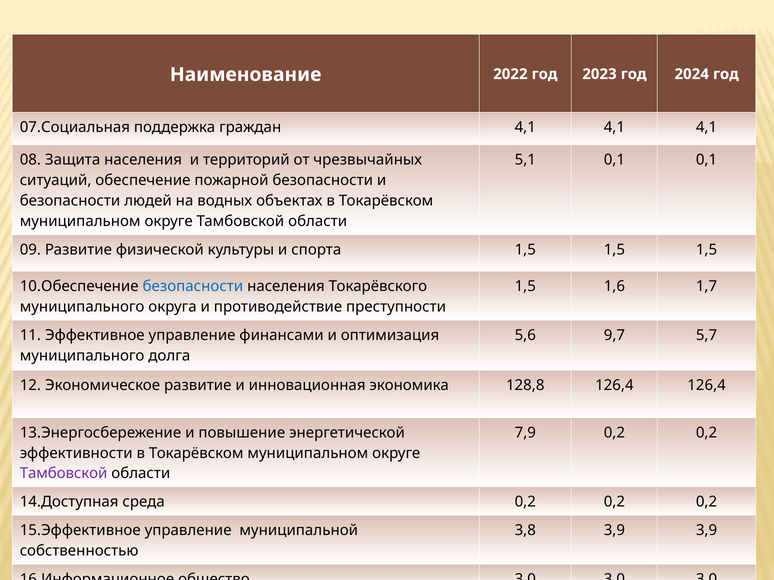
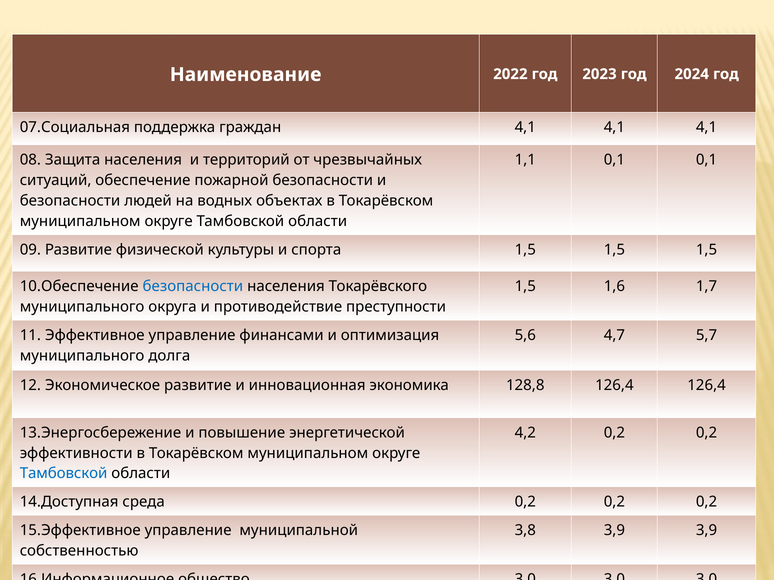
5,1: 5,1 -> 1,1
9,7: 9,7 -> 4,7
7,9: 7,9 -> 4,2
Тамбовской at (64, 474) colour: purple -> blue
